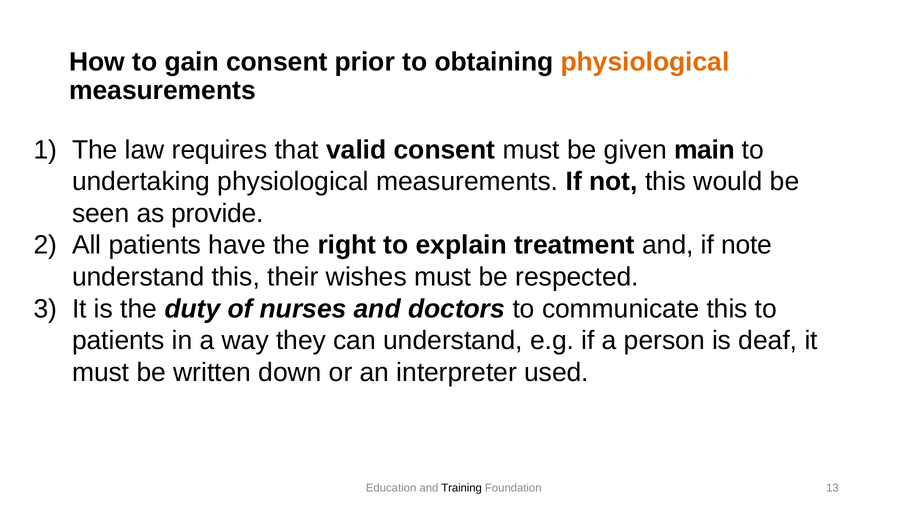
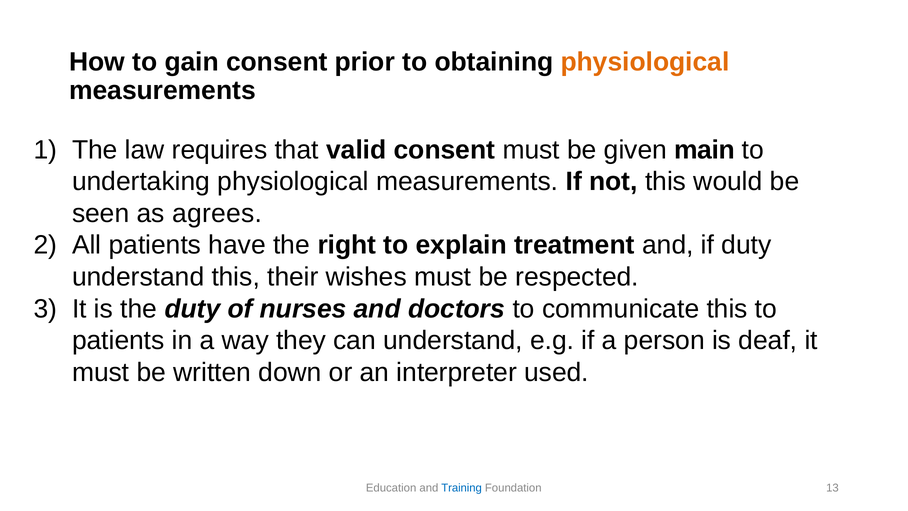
provide: provide -> agrees
if note: note -> duty
Training colour: black -> blue
